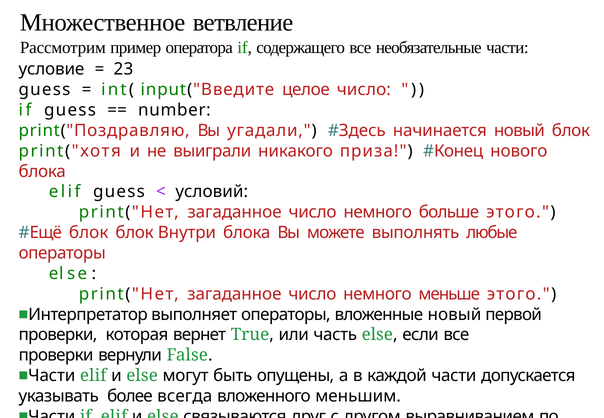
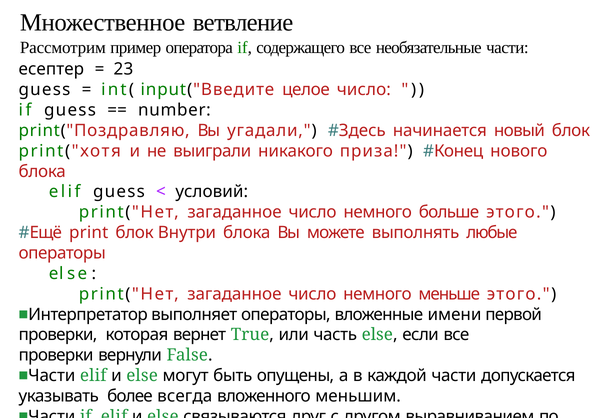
условие: условие -> есептер
блок at (89, 233): блок -> print
вложенные новый: новый -> имени
